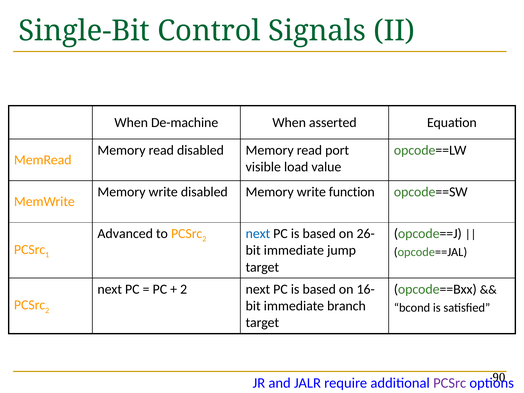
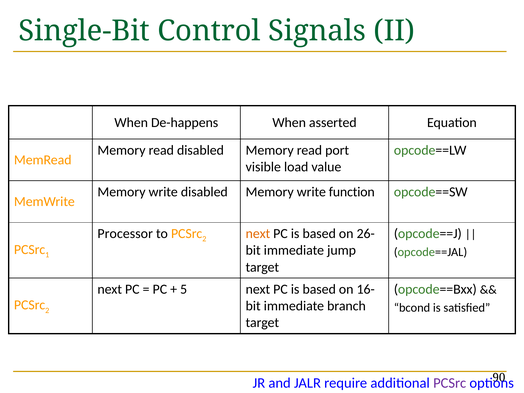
De-machine: De-machine -> De-happens
Advanced: Advanced -> Processor
next at (258, 234) colour: blue -> orange
2 at (184, 289): 2 -> 5
